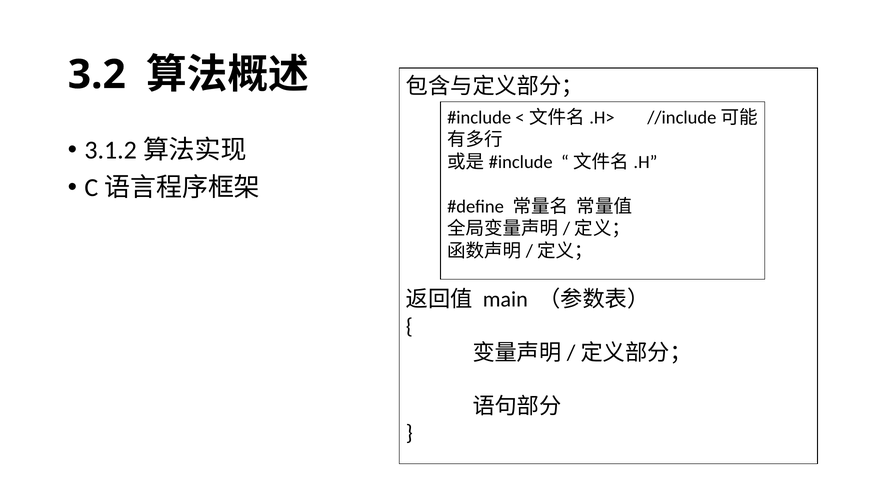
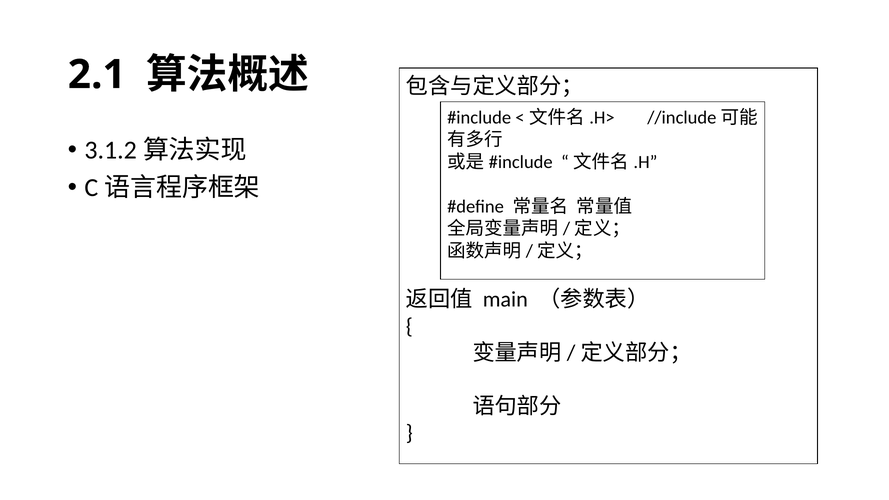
3.2: 3.2 -> 2.1
